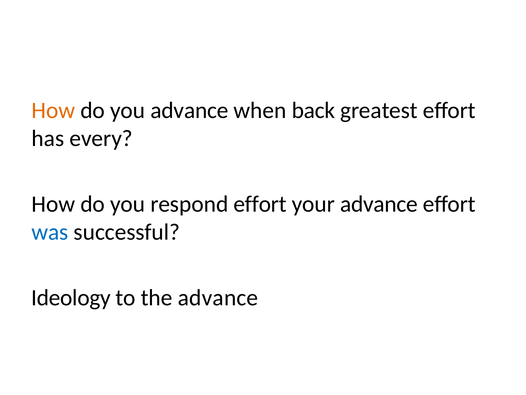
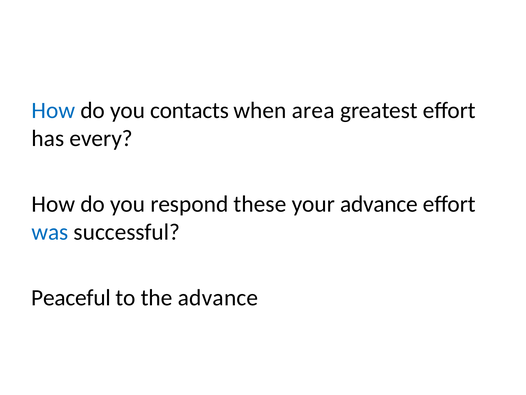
How at (53, 110) colour: orange -> blue
you advance: advance -> contacts
back: back -> area
respond effort: effort -> these
Ideology: Ideology -> Peaceful
